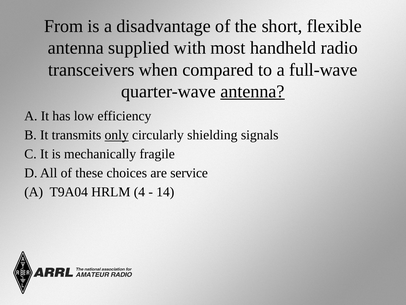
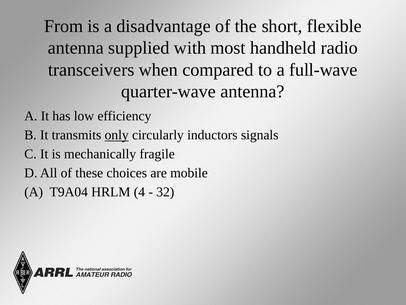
antenna at (253, 91) underline: present -> none
shielding: shielding -> inductors
service: service -> mobile
14: 14 -> 32
